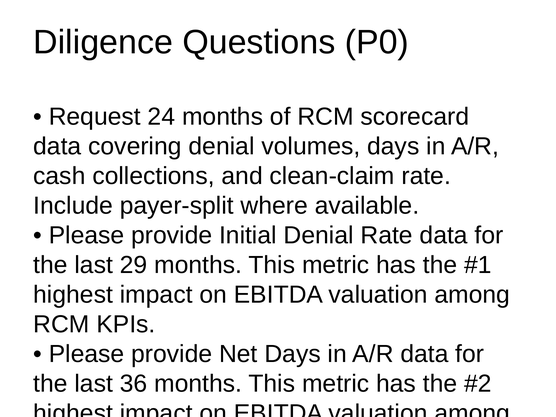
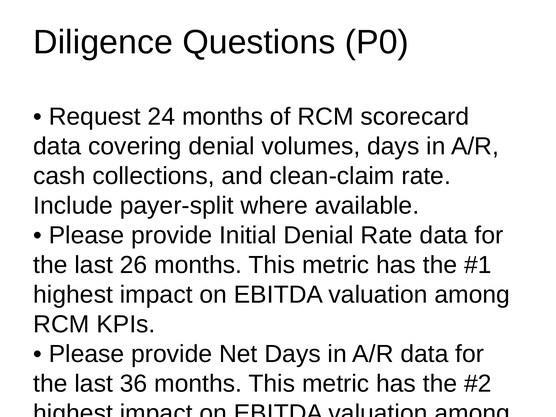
29: 29 -> 26
